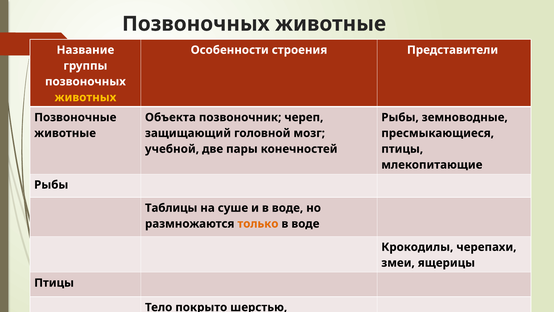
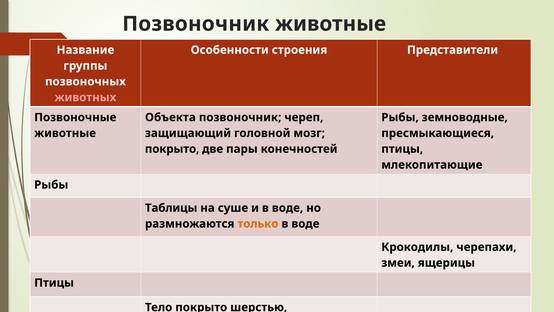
Позвоночных at (196, 24): Позвоночных -> Позвоночник
животных colour: yellow -> pink
учебной at (172, 149): учебной -> покрыто
